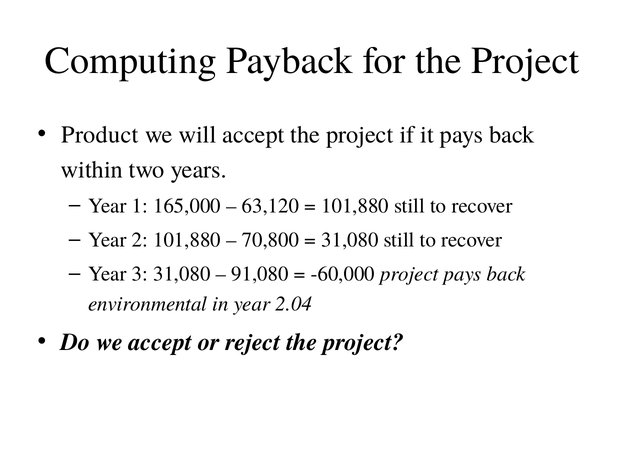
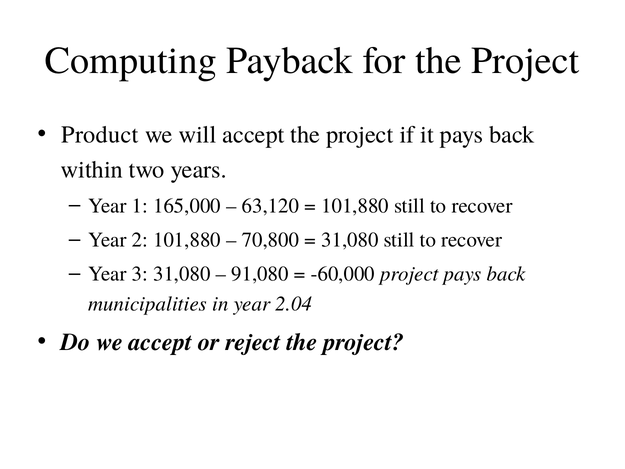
environmental: environmental -> municipalities
